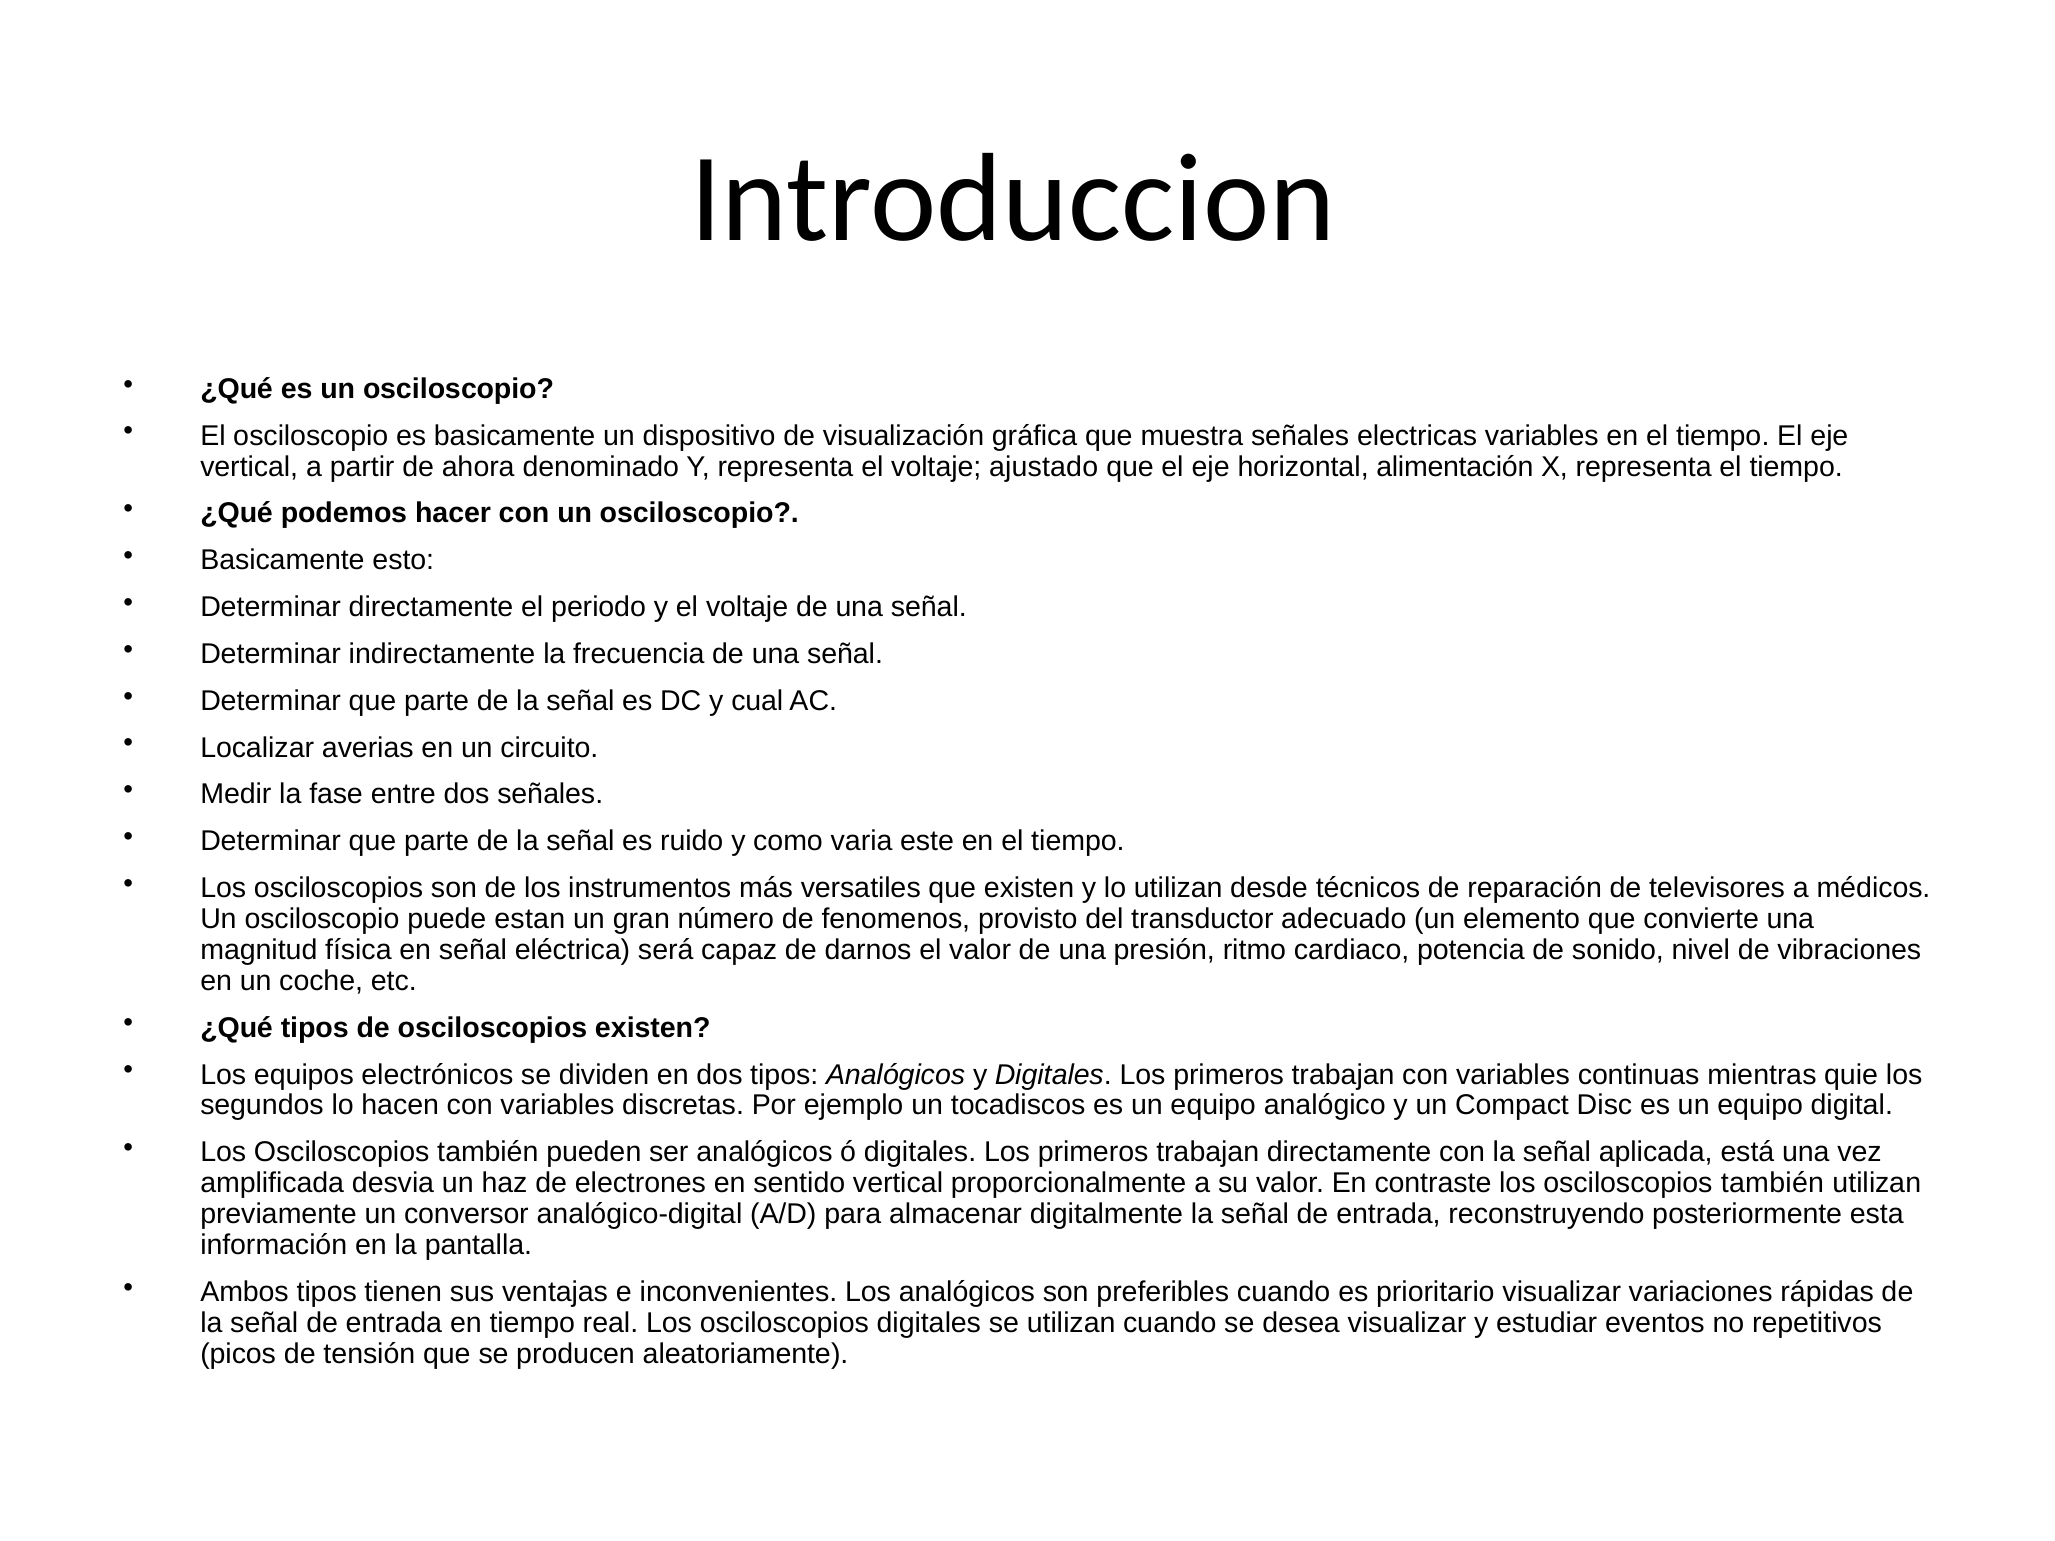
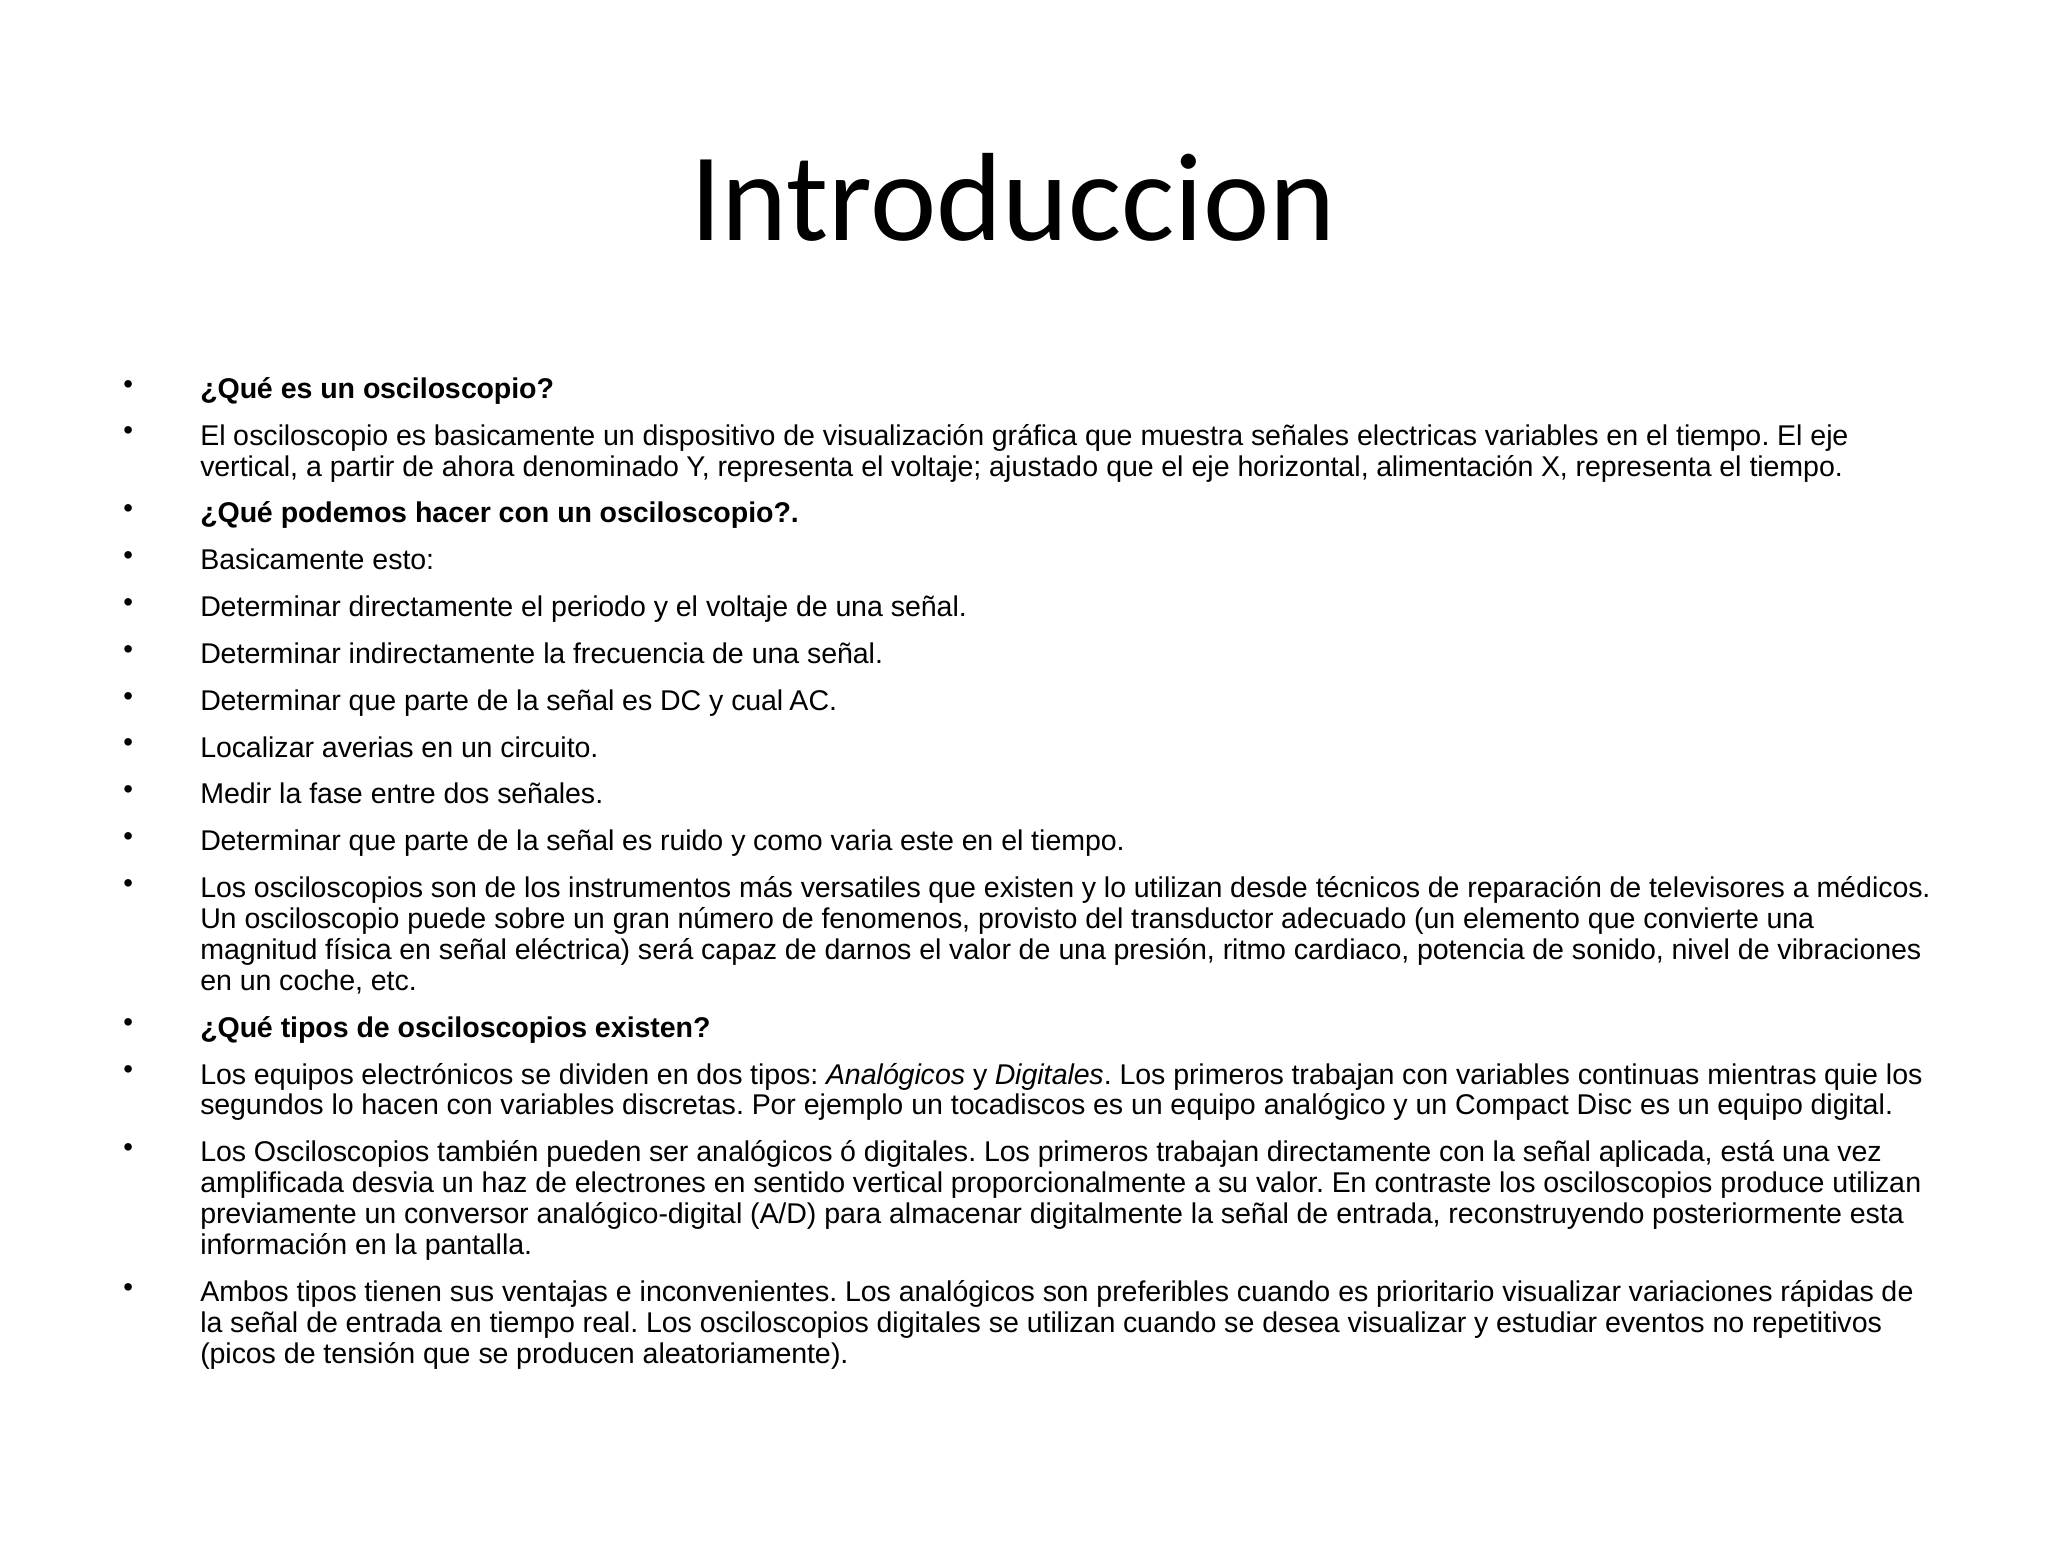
estan: estan -> sobre
contraste los osciloscopios también: también -> produce
